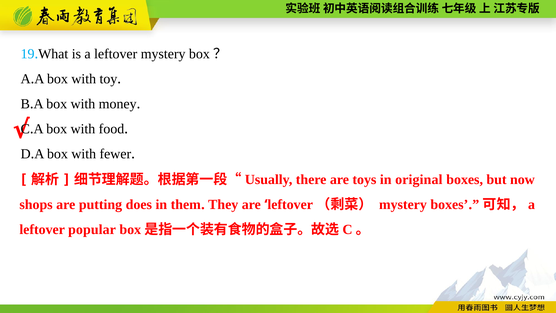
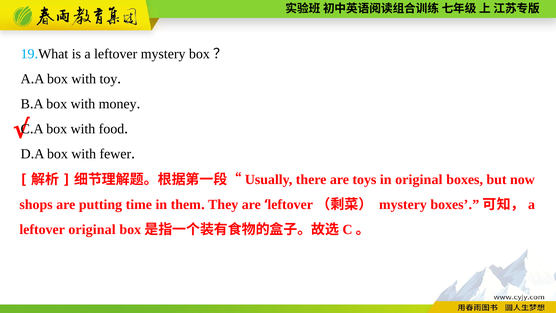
does: does -> time
leftover popular: popular -> original
